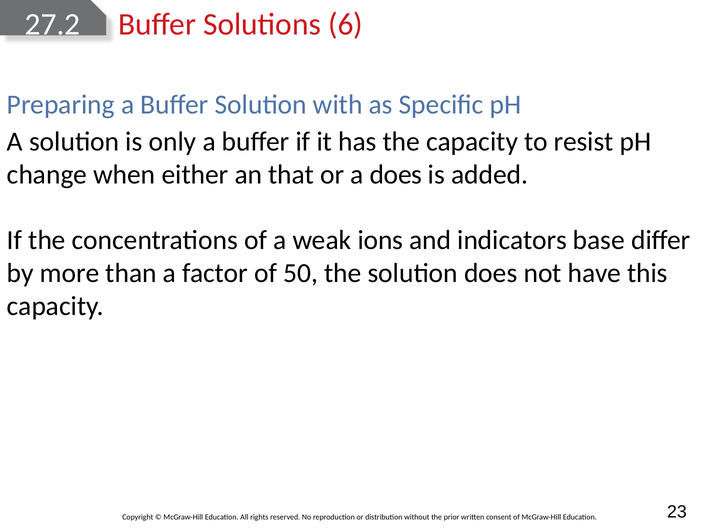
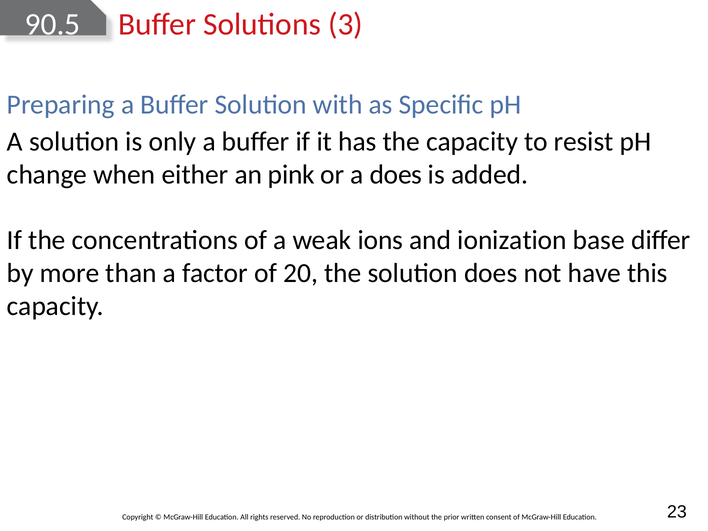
27.2: 27.2 -> 90.5
6: 6 -> 3
that: that -> pink
indicators: indicators -> ionization
50: 50 -> 20
